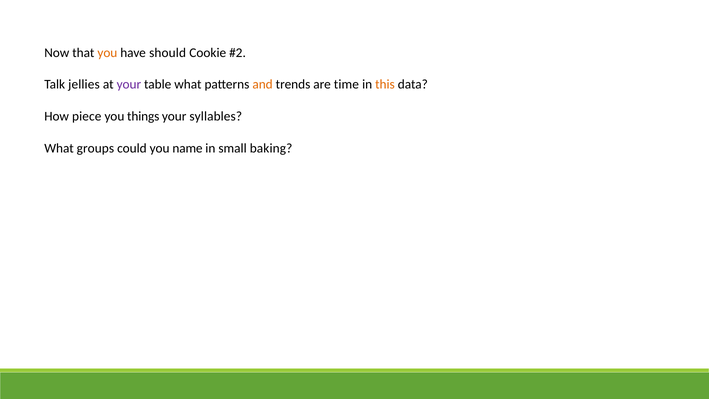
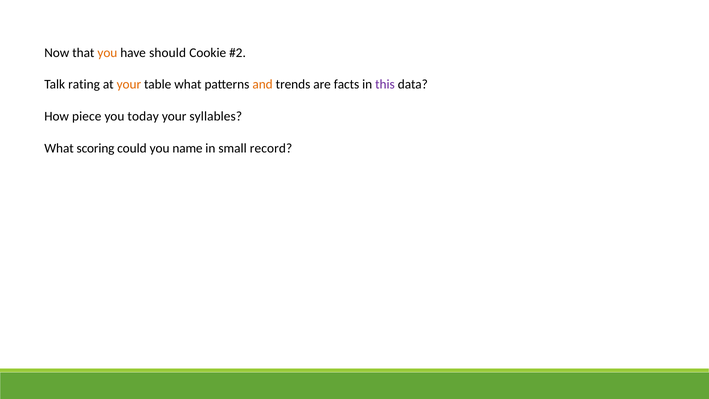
jellies: jellies -> rating
your at (129, 85) colour: purple -> orange
time: time -> facts
this colour: orange -> purple
things: things -> today
groups: groups -> scoring
baking: baking -> record
